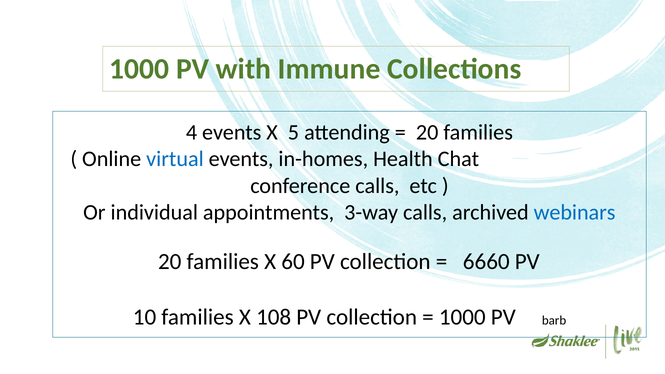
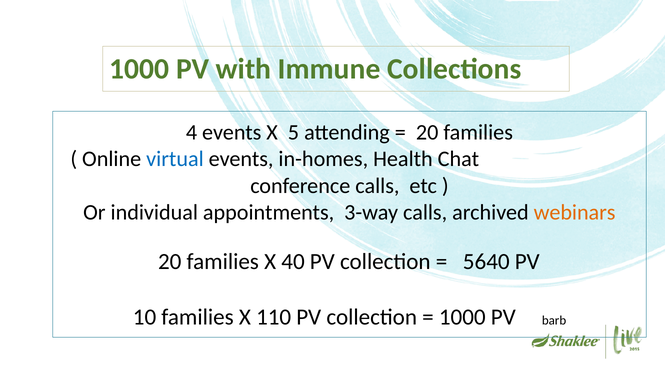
webinars colour: blue -> orange
60: 60 -> 40
6660: 6660 -> 5640
108: 108 -> 110
